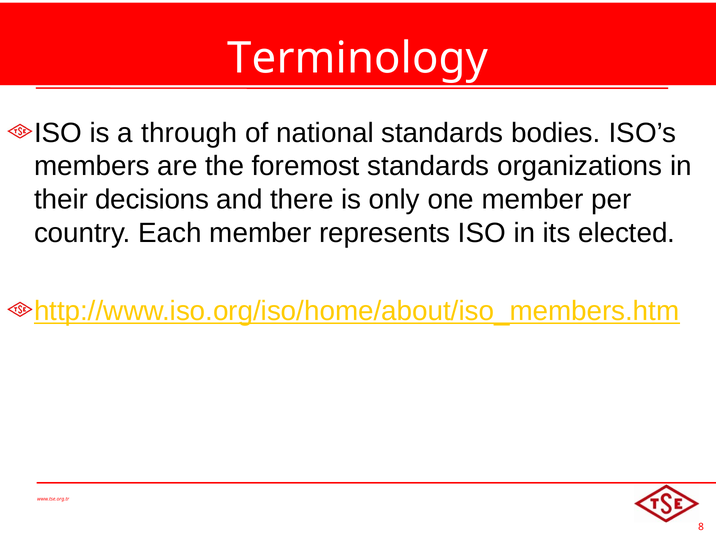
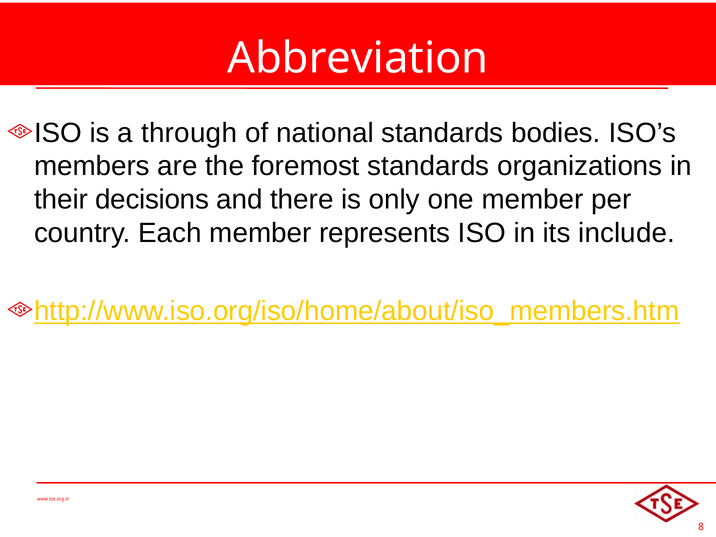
Terminology: Terminology -> Abbreviation
elected: elected -> include
